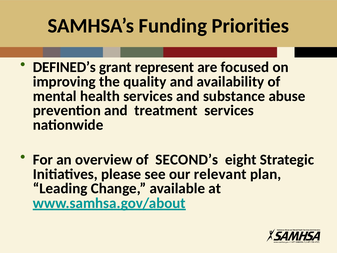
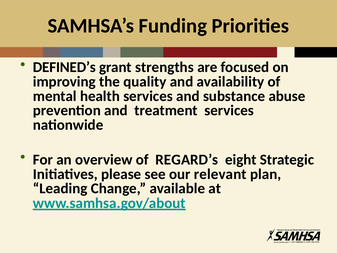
represent: represent -> strengths
SECOND’s: SECOND’s -> REGARD’s
